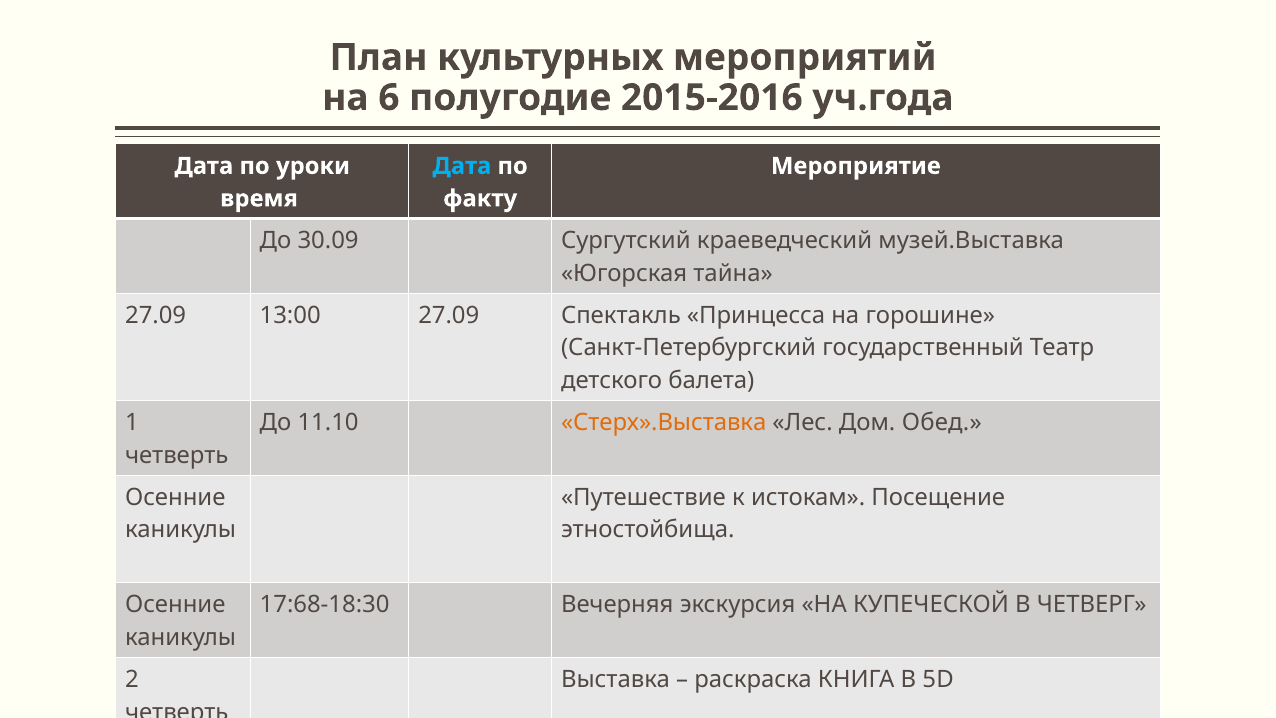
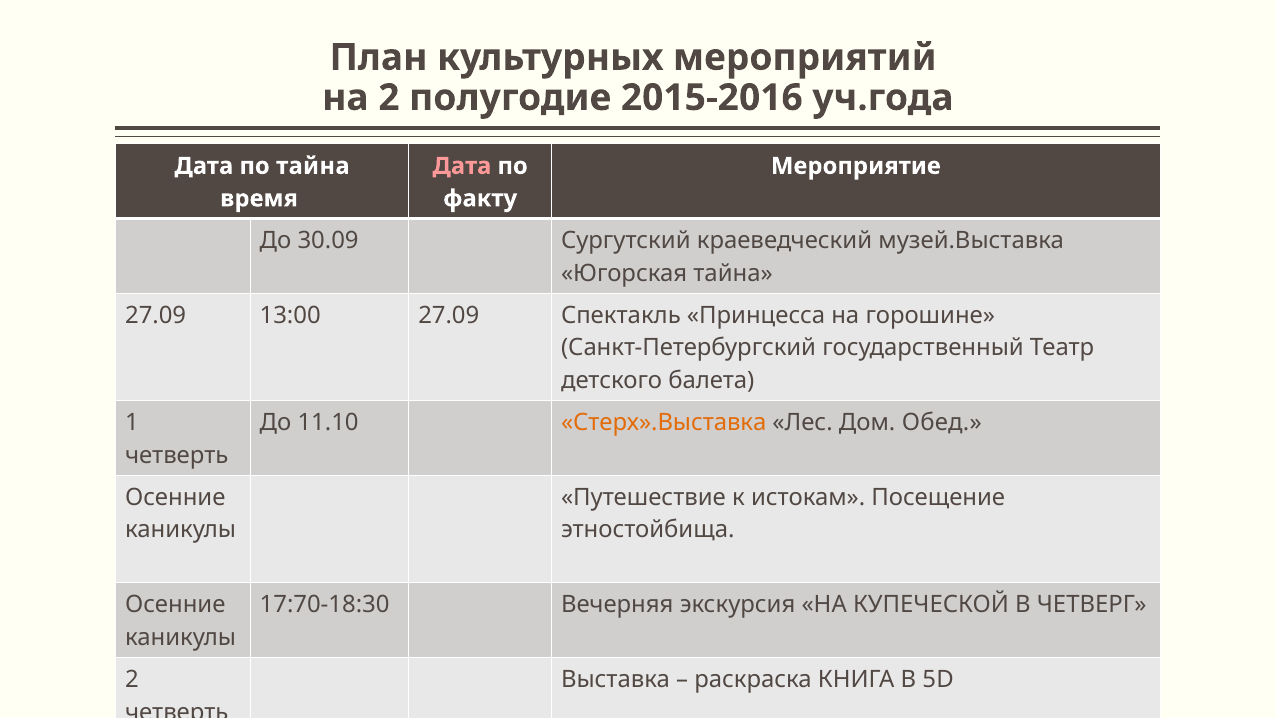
на 6: 6 -> 2
по уроки: уроки -> тайна
Дата at (462, 166) colour: light blue -> pink
17:68-18:30: 17:68-18:30 -> 17:70-18:30
